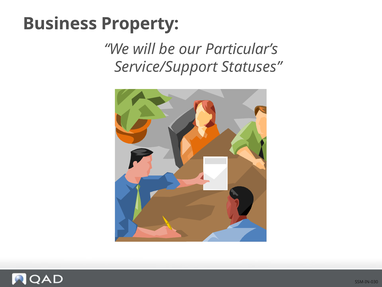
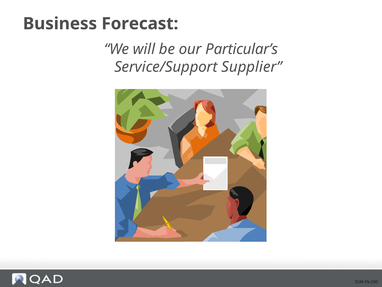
Property: Property -> Forecast
Statuses: Statuses -> Supplier
